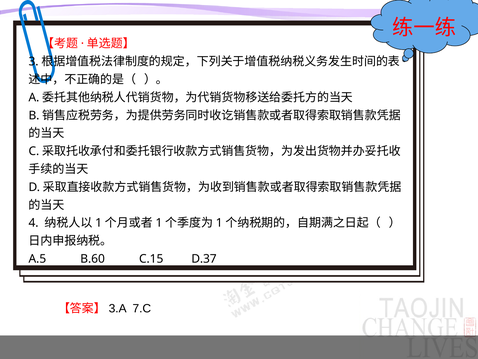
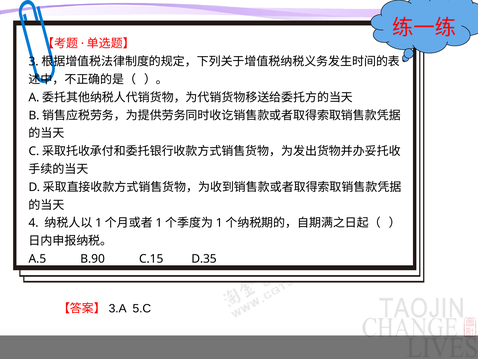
B.60: B.60 -> B.90
D.37: D.37 -> D.35
7.C: 7.C -> 5.C
